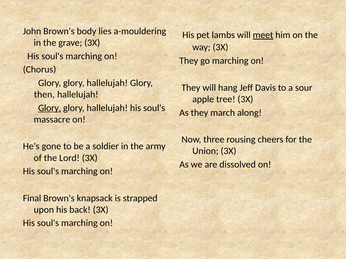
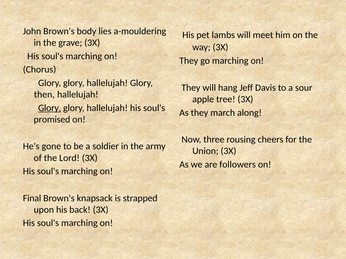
meet underline: present -> none
massacre: massacre -> promised
dissolved: dissolved -> followers
